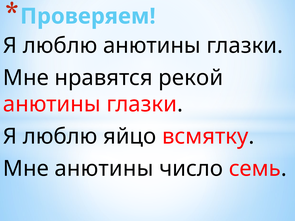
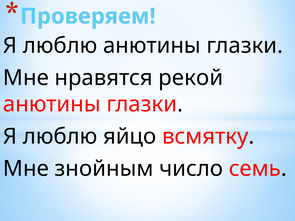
Мне анютины: анютины -> знойным
